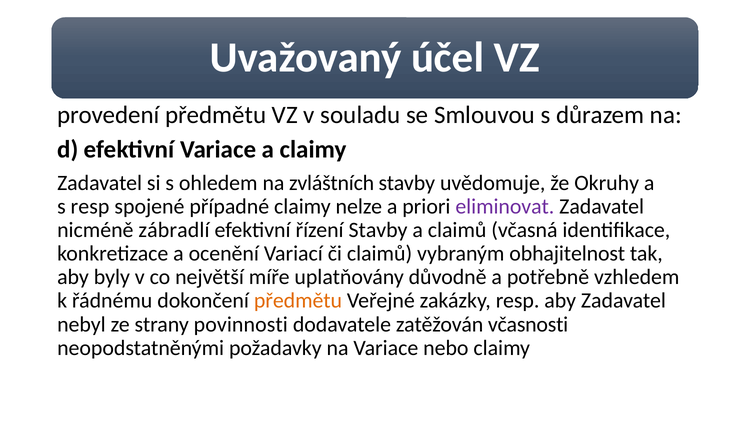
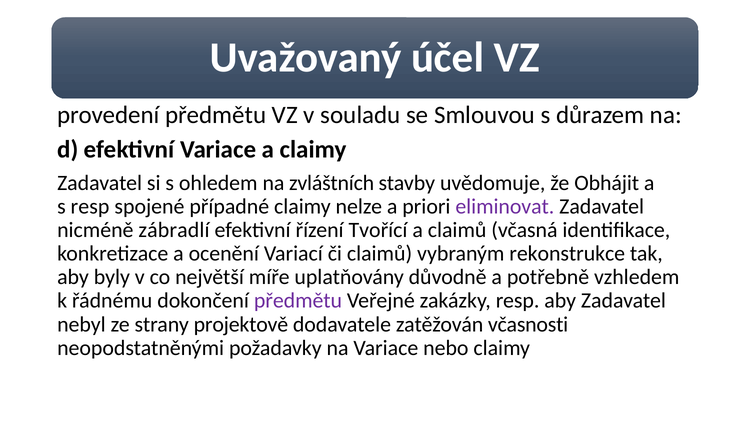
Okruhy: Okruhy -> Obhájit
řízení Stavby: Stavby -> Tvořící
obhajitelnost: obhajitelnost -> rekonstrukce
předmětu at (298, 301) colour: orange -> purple
povinnosti: povinnosti -> projektově
